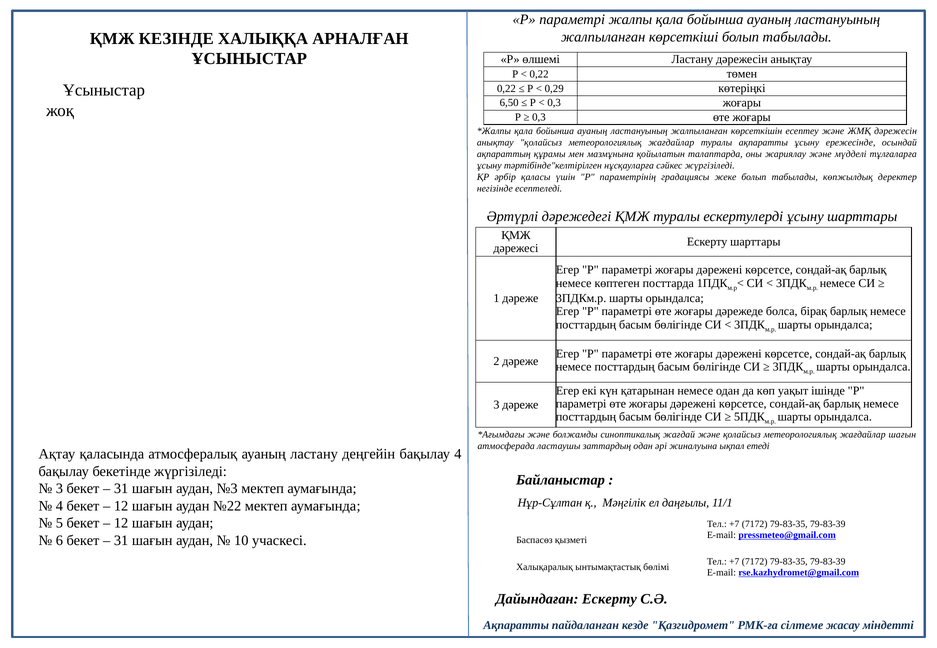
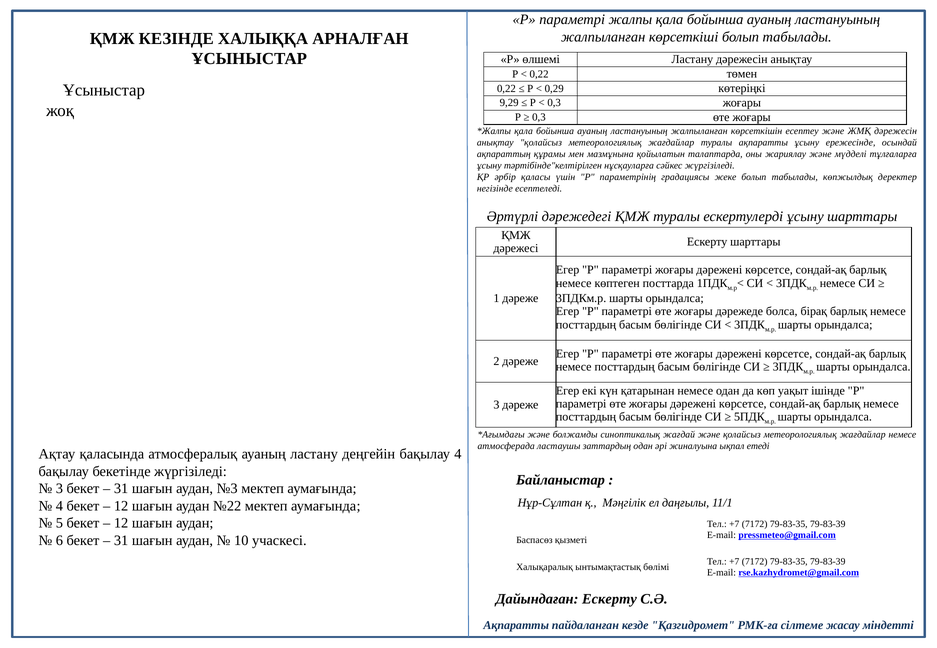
6,50: 6,50 -> 9,29
жағдайлар шағын: шағын -> немесе
